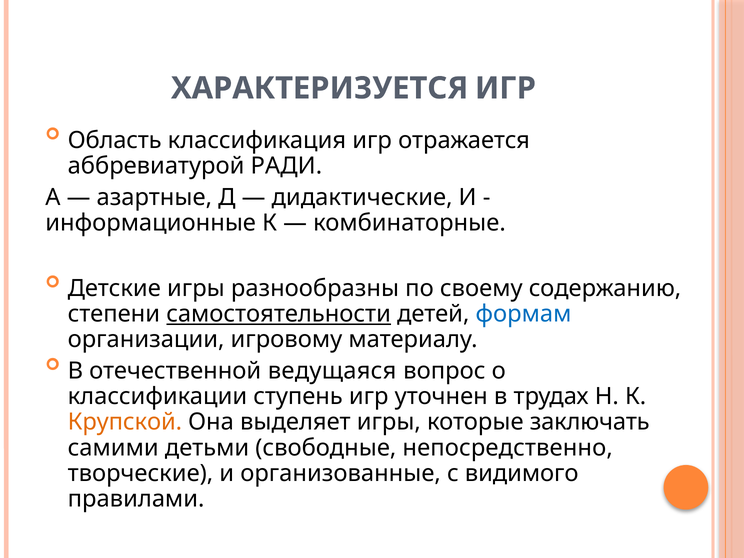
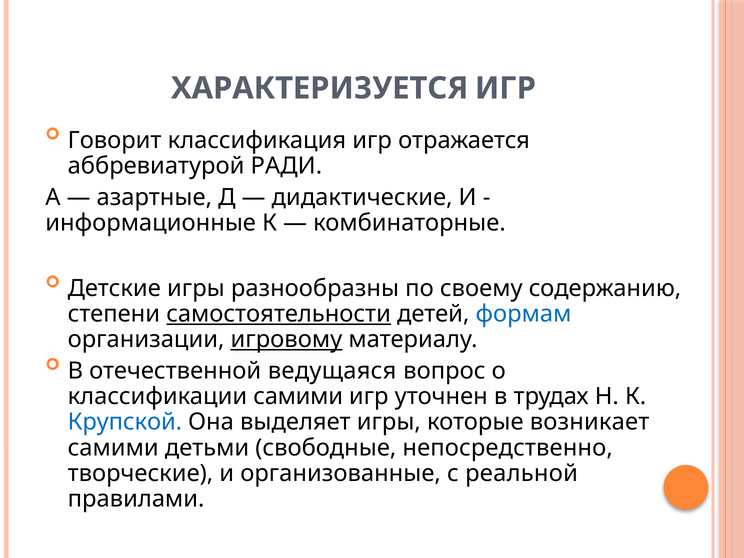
Область: Область -> Говорит
игровому underline: none -> present
классификации ступень: ступень -> самими
Крупской colour: orange -> blue
заключать: заключать -> возникает
видимого: видимого -> реальной
